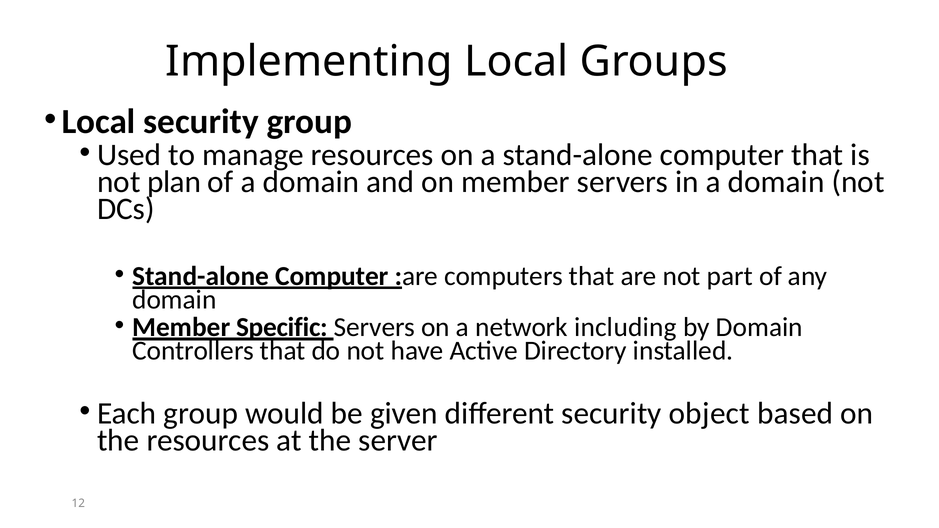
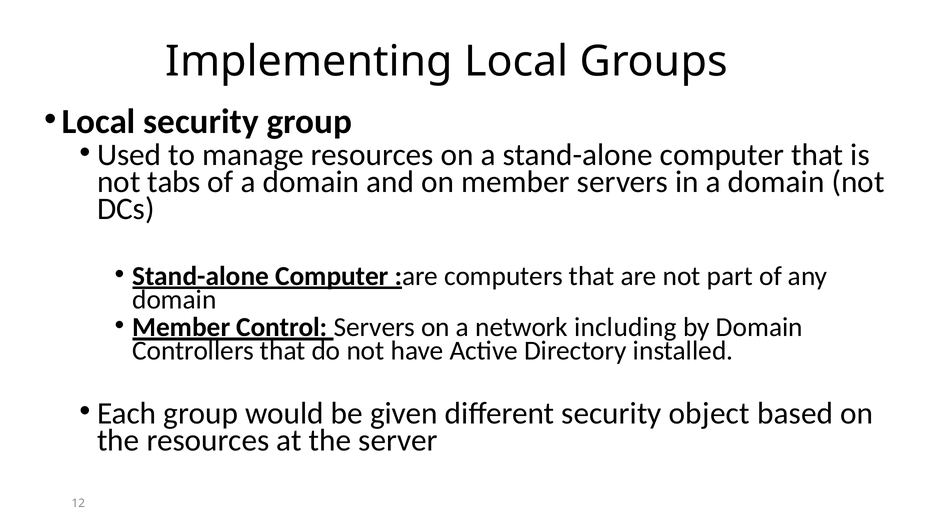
plan: plan -> tabs
Specific: Specific -> Control
